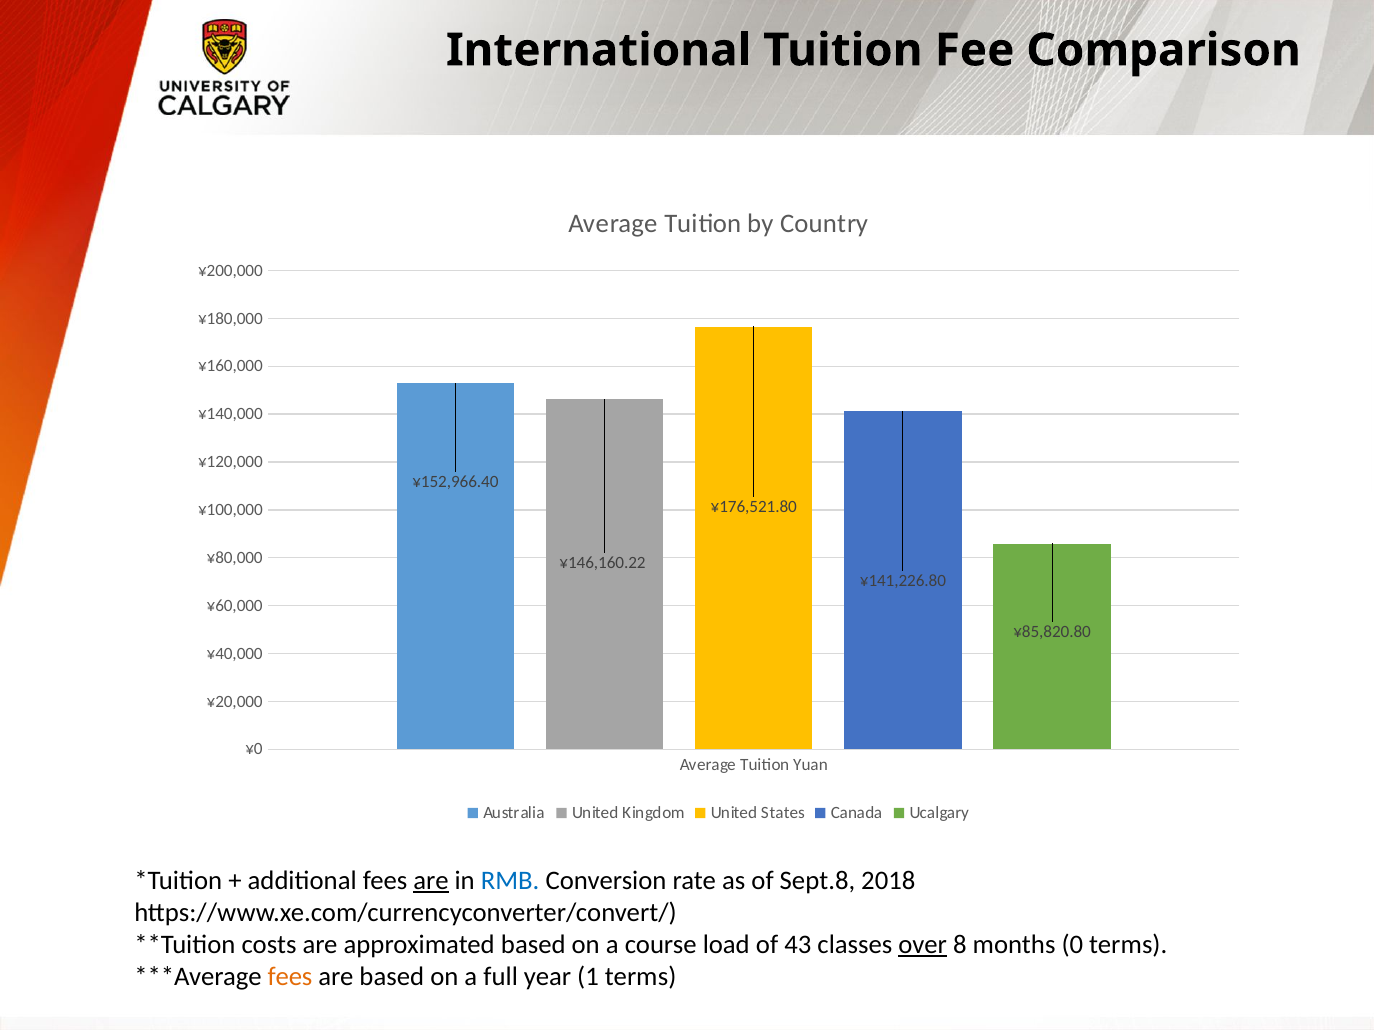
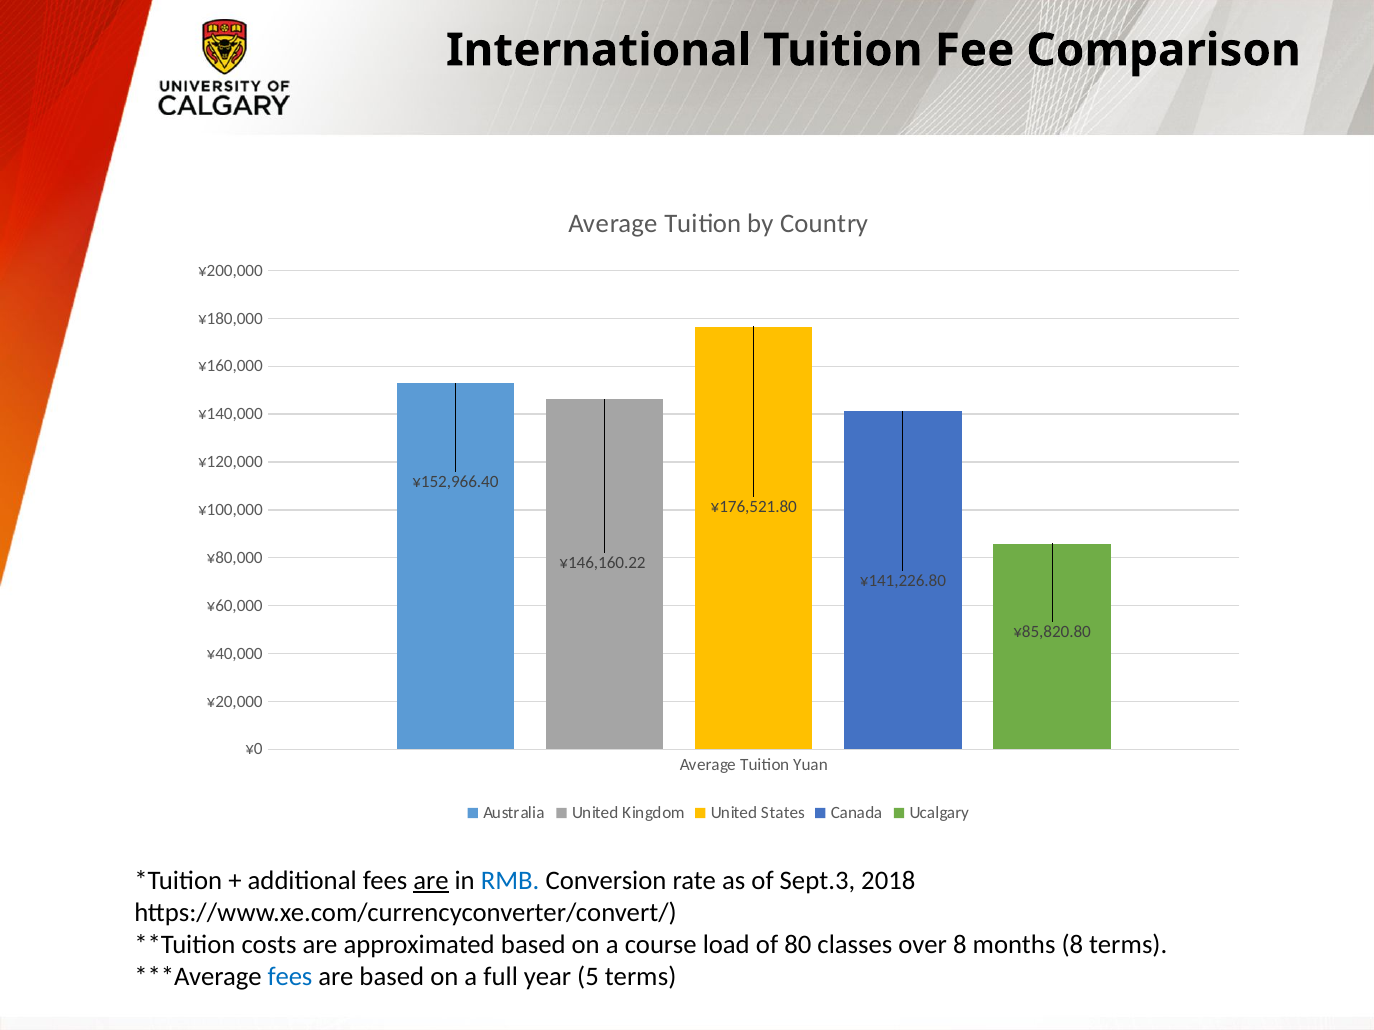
Sept.8: Sept.8 -> Sept.3
43: 43 -> 80
over underline: present -> none
months 0: 0 -> 8
fees at (290, 977) colour: orange -> blue
1: 1 -> 5
